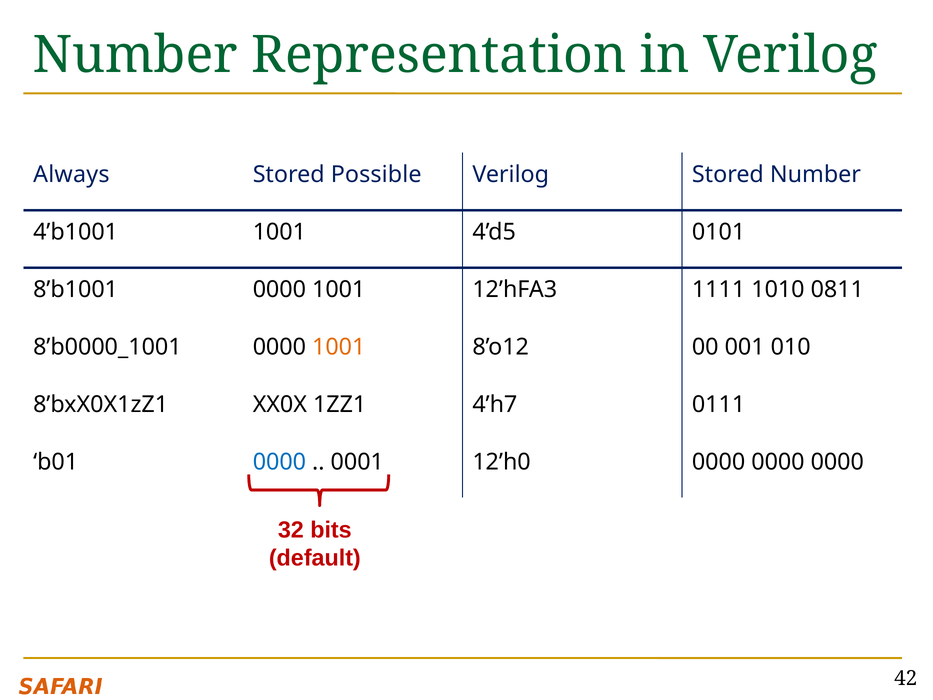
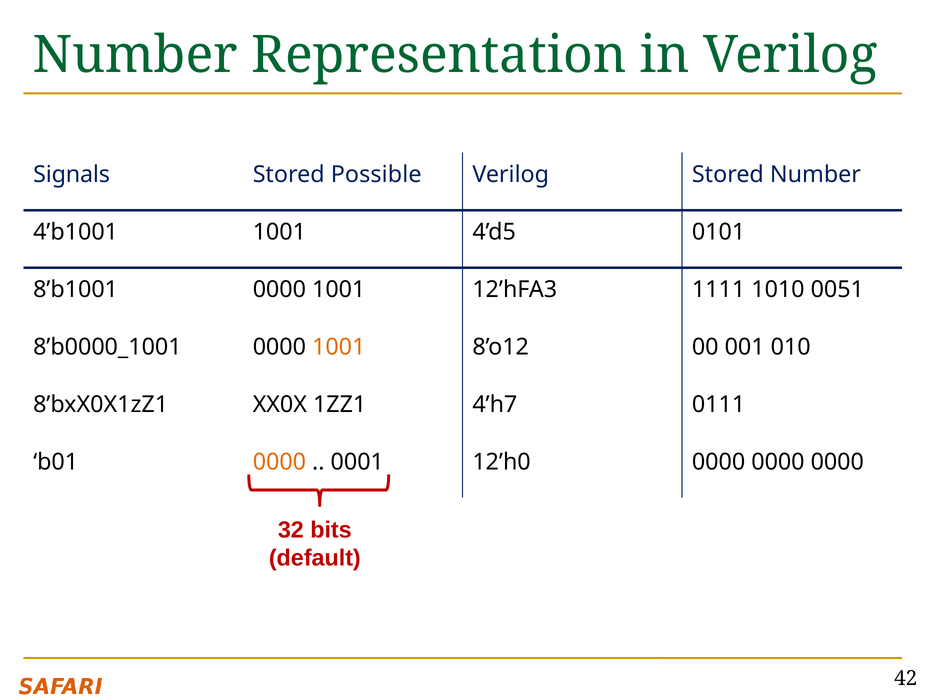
Always: Always -> Signals
0811: 0811 -> 0051
0000 at (279, 462) colour: blue -> orange
